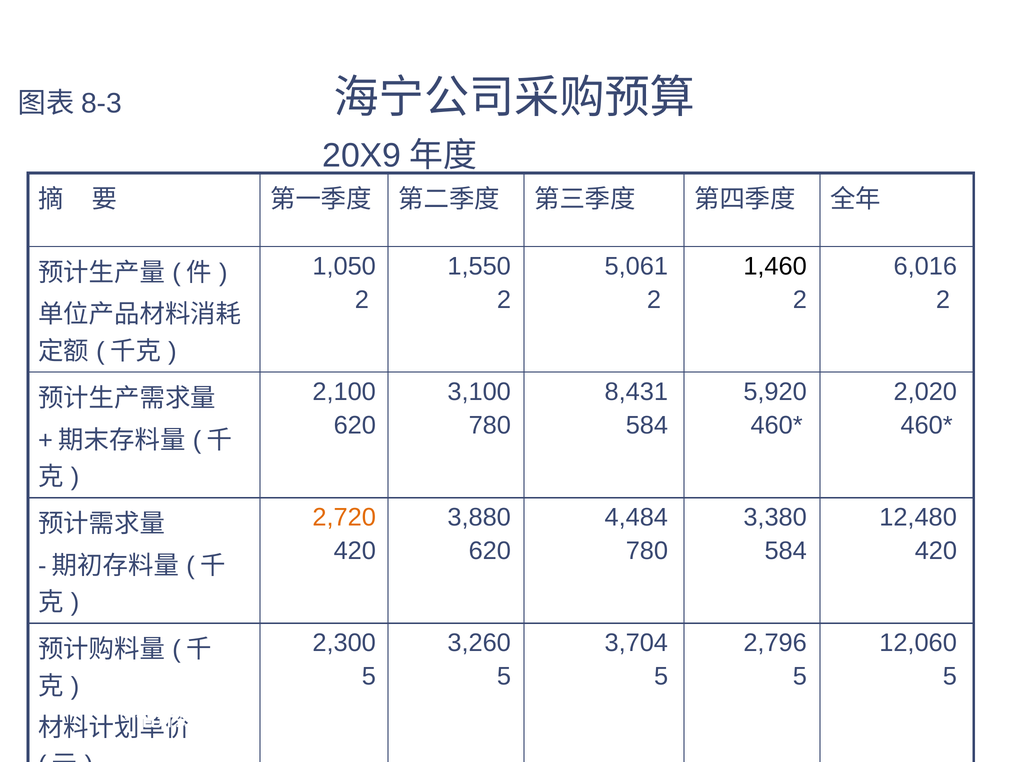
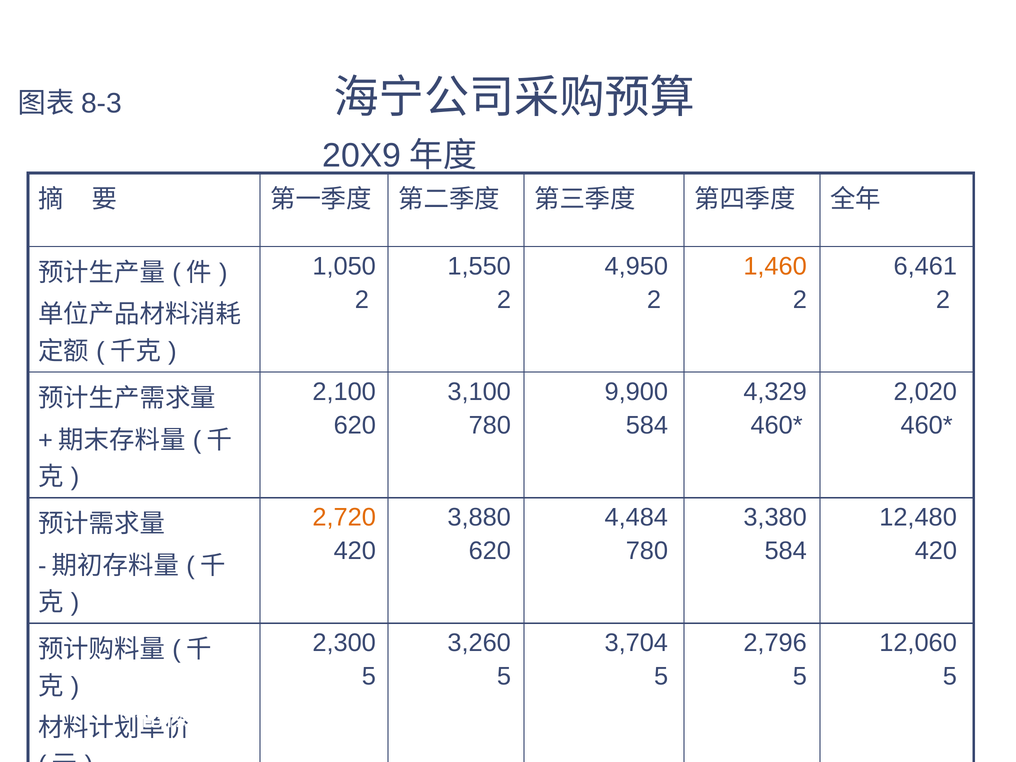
5,061: 5,061 -> 4,950
1,460 colour: black -> orange
6,016: 6,016 -> 6,461
8,431: 8,431 -> 9,900
5,920: 5,920 -> 4,329
